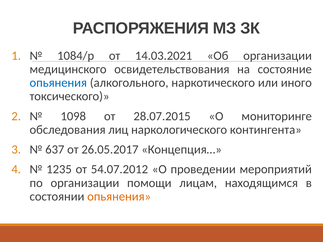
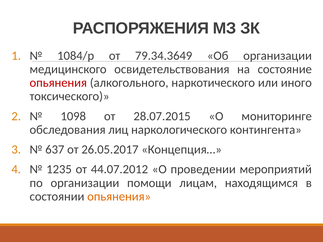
14.03.2021: 14.03.2021 -> 79.34.3649
опьянения at (58, 83) colour: blue -> red
54.07.2012: 54.07.2012 -> 44.07.2012
